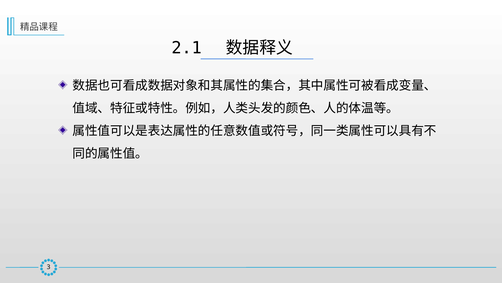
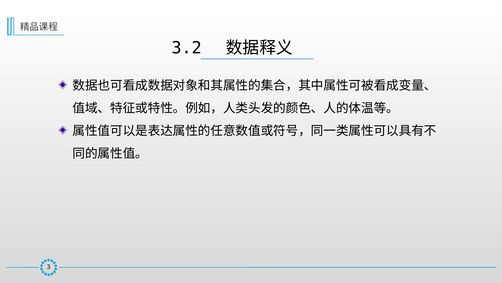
2.1: 2.1 -> 3.2
